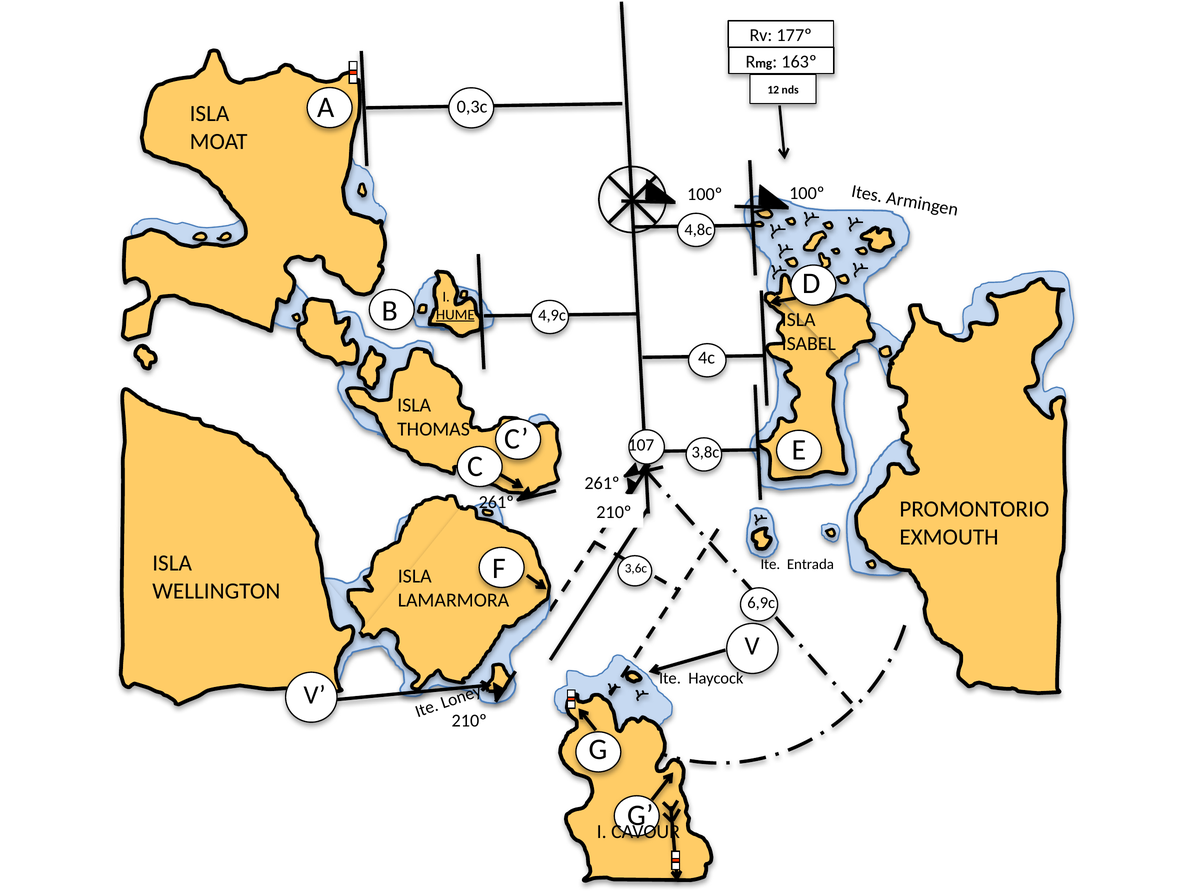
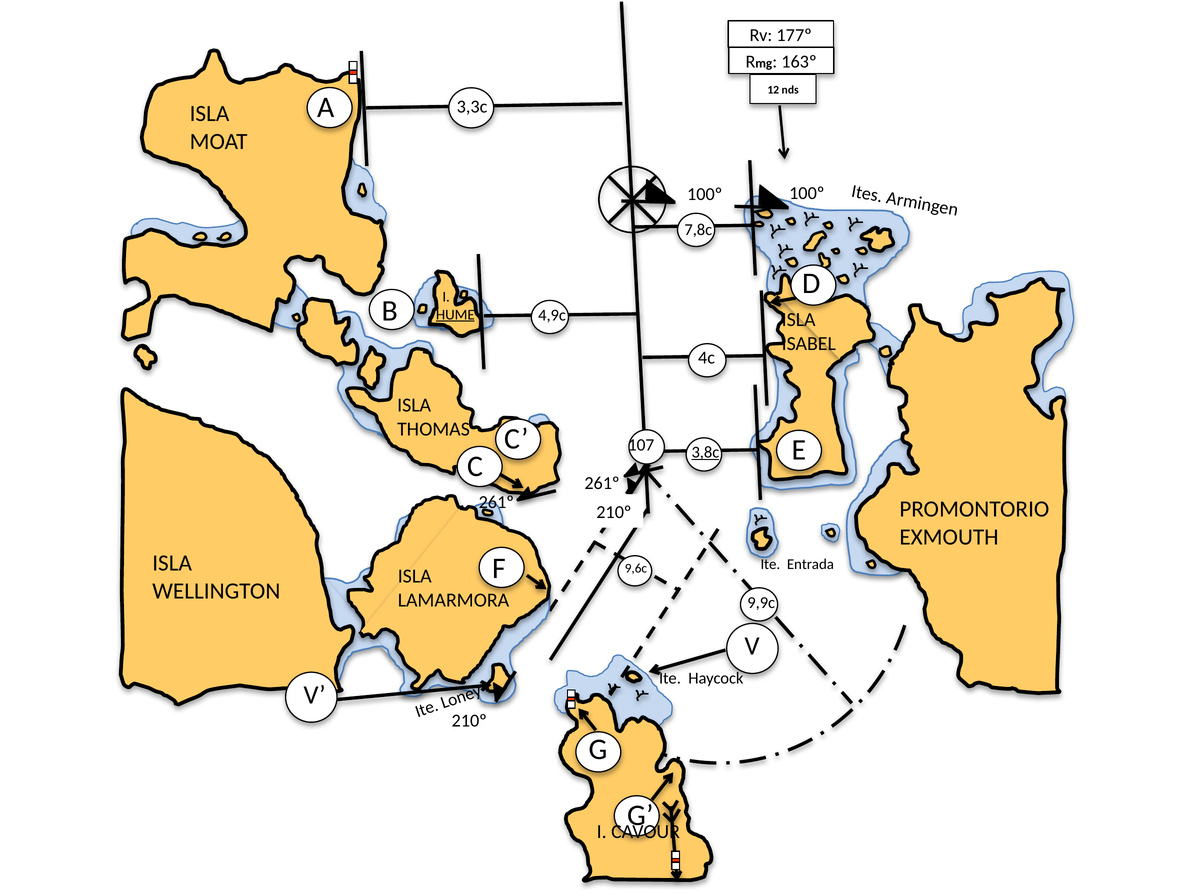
0,3c: 0,3c -> 3,3c
4,8c: 4,8c -> 7,8c
3,8c underline: none -> present
3,6c: 3,6c -> 9,6c
6,9c: 6,9c -> 9,9c
